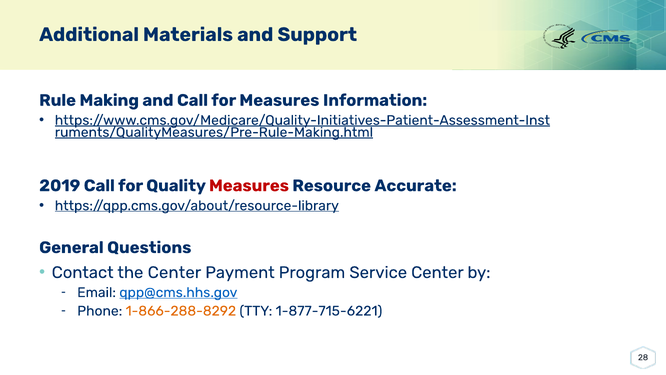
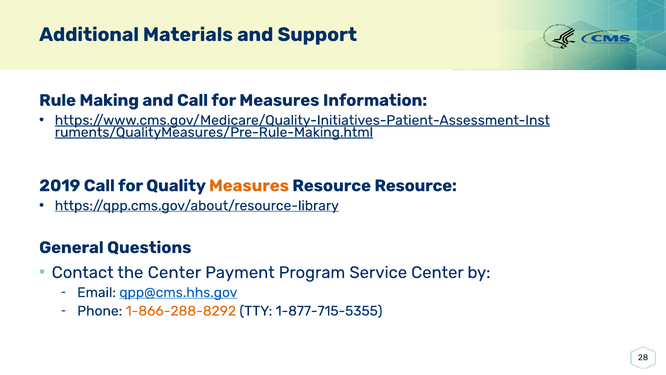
Measures at (249, 186) colour: red -> orange
Resource Accurate: Accurate -> Resource
1-877-715-6221: 1-877-715-6221 -> 1-877-715-5355
